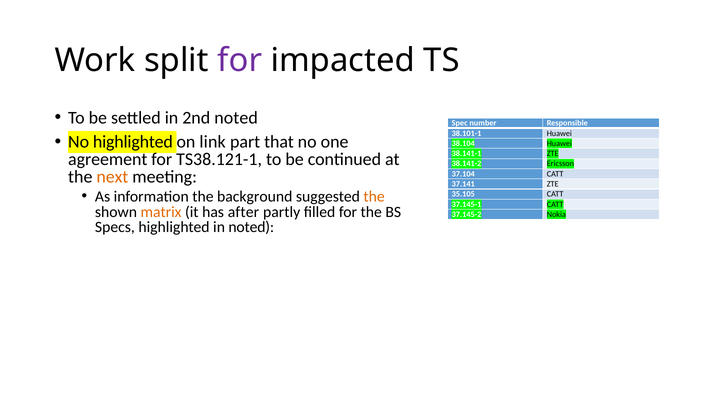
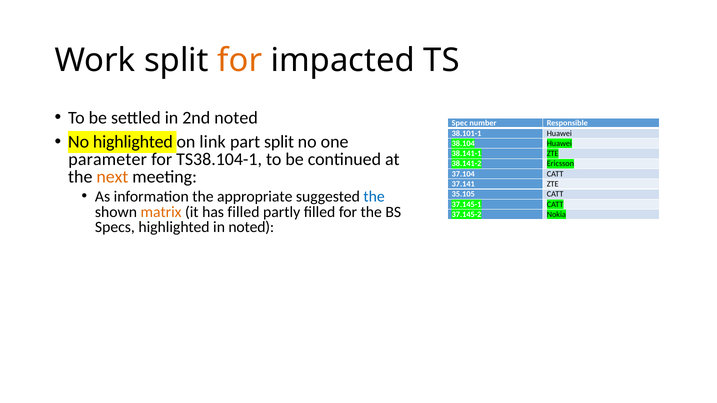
for at (240, 60) colour: purple -> orange
part that: that -> split
agreement: agreement -> parameter
TS38.121-1: TS38.121-1 -> TS38.104-1
background: background -> appropriate
the at (374, 197) colour: orange -> blue
has after: after -> filled
